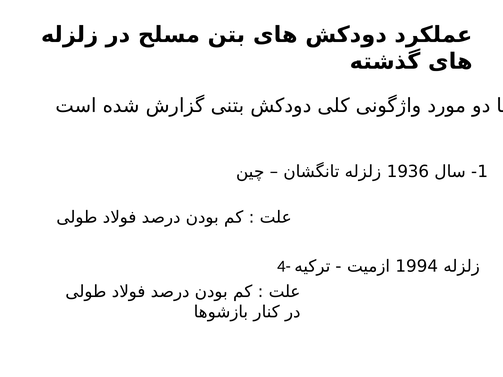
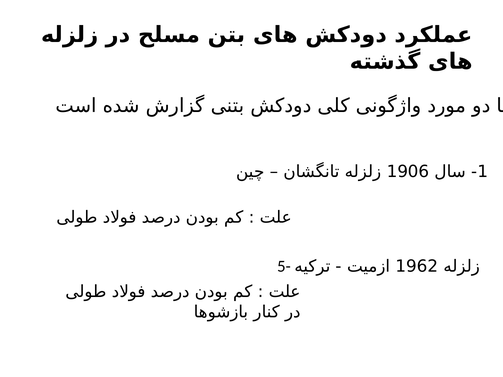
1936: 1936 -> 1906
1994: 1994 -> 1962
4-: 4- -> 5-
